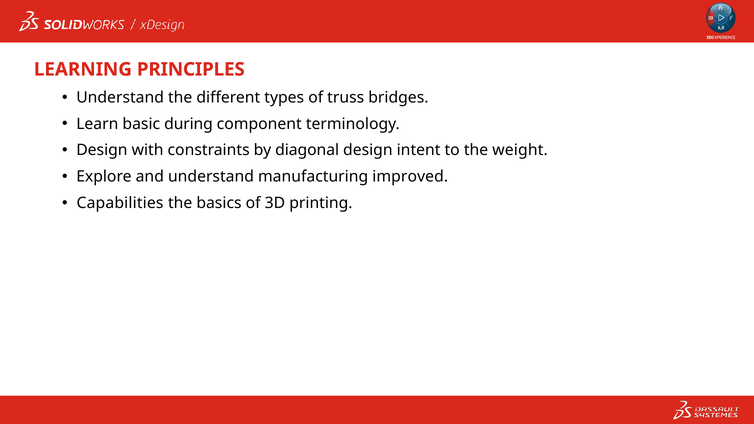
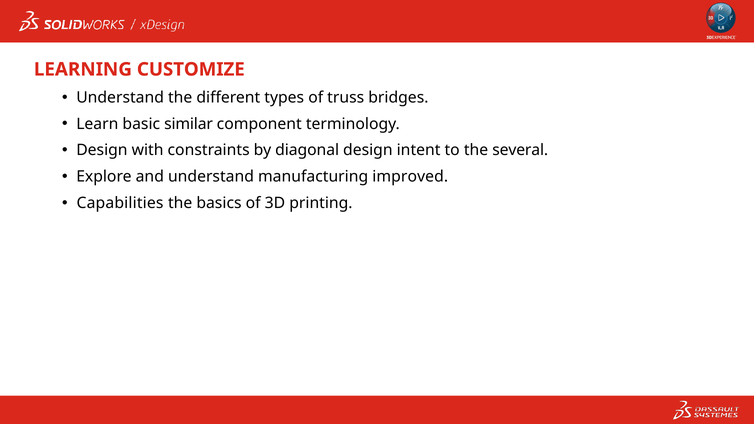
PRINCIPLES: PRINCIPLES -> CUSTOMIZE
during: during -> similar
weight: weight -> several
